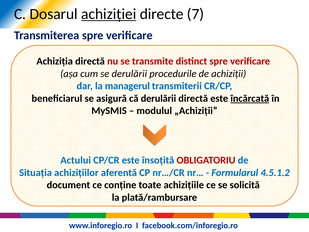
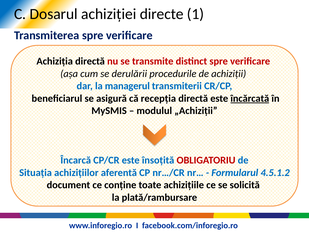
achiziției underline: present -> none
7: 7 -> 1
că derulării: derulării -> recepția
Actului: Actului -> Încarcă
